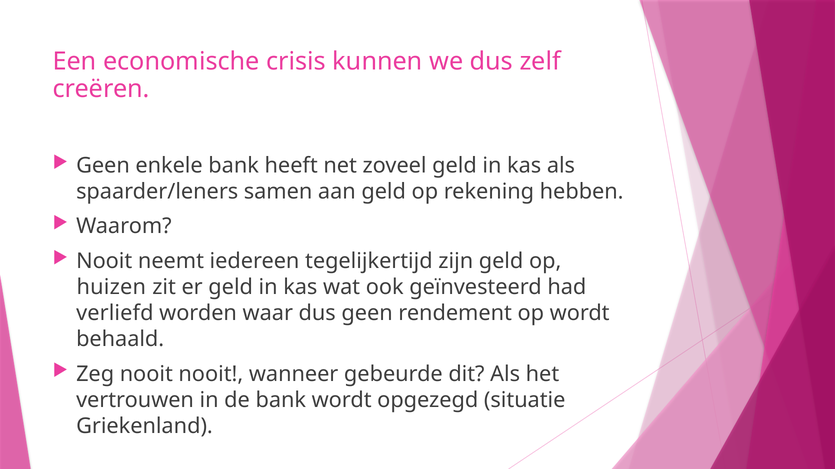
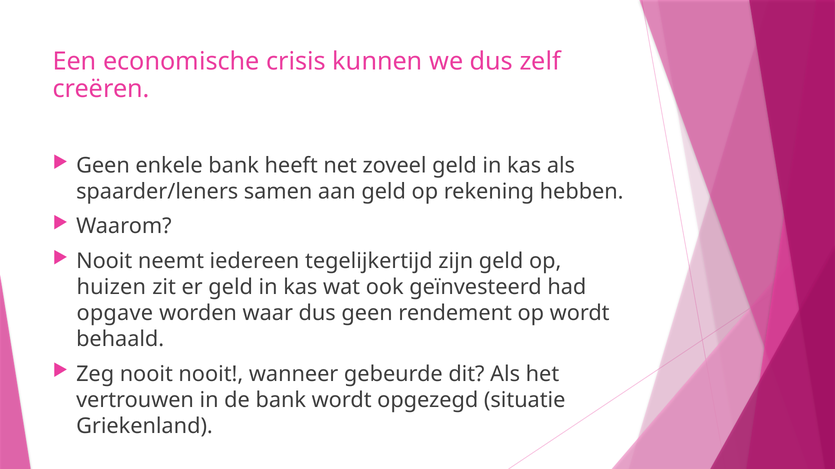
verliefd: verliefd -> opgave
